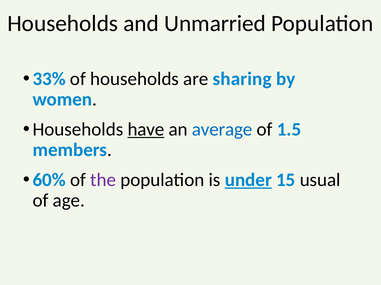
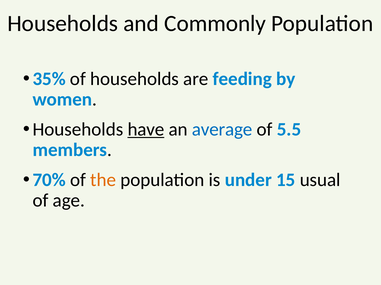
Unmarried: Unmarried -> Commonly
33%: 33% -> 35%
sharing: sharing -> feeding
1.5: 1.5 -> 5.5
60%: 60% -> 70%
the colour: purple -> orange
under underline: present -> none
